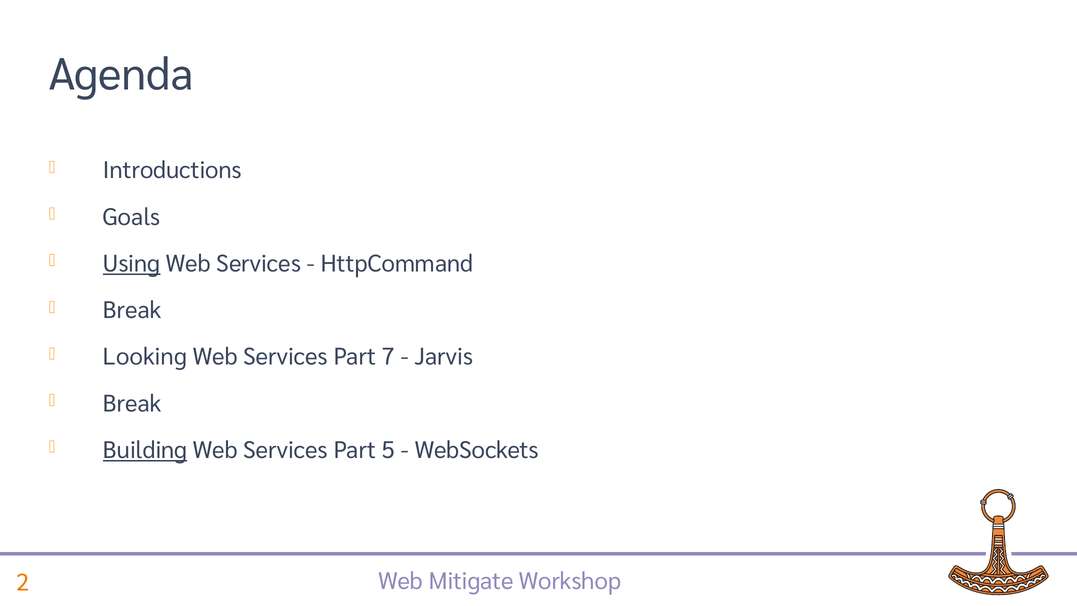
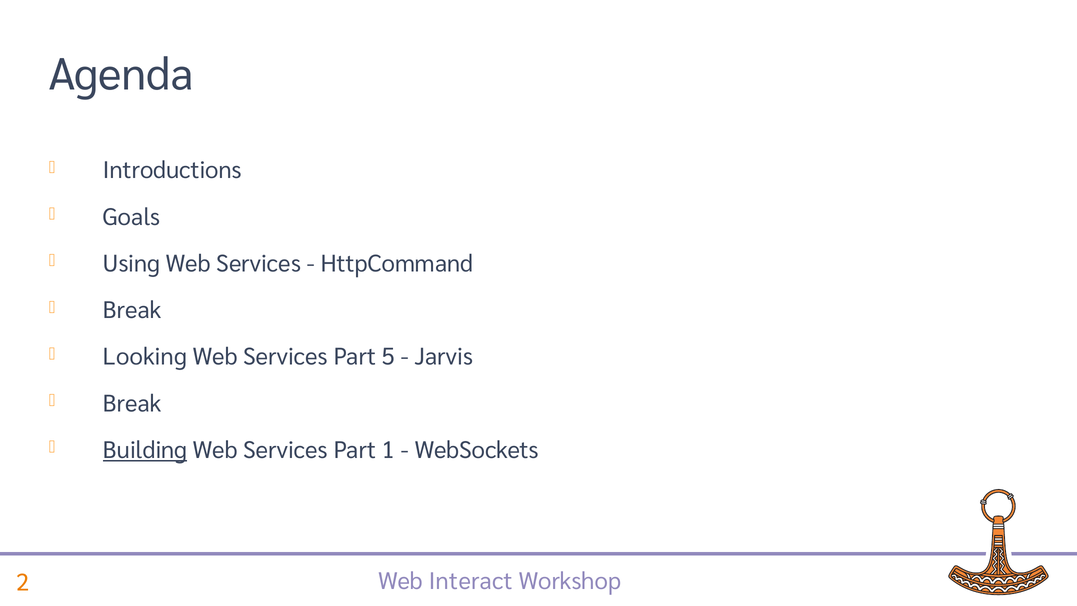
Using underline: present -> none
7: 7 -> 5
5: 5 -> 1
Mitigate: Mitigate -> Interact
